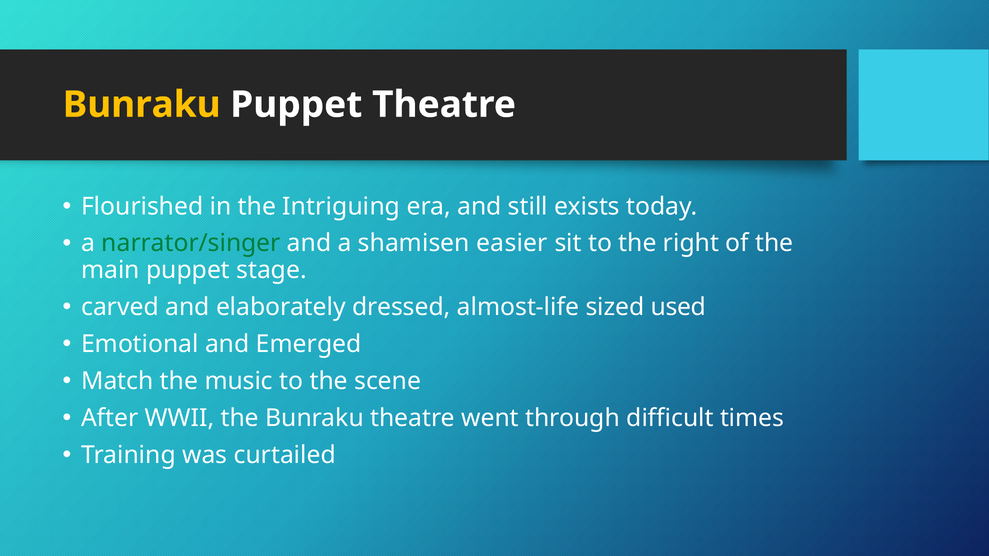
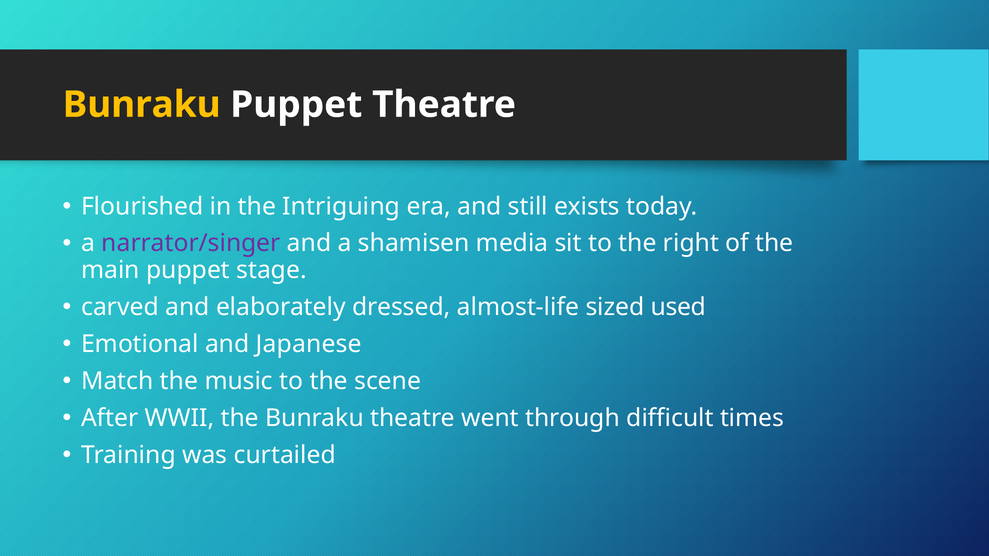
narrator/singer colour: green -> purple
easier: easier -> media
Emerged: Emerged -> Japanese
